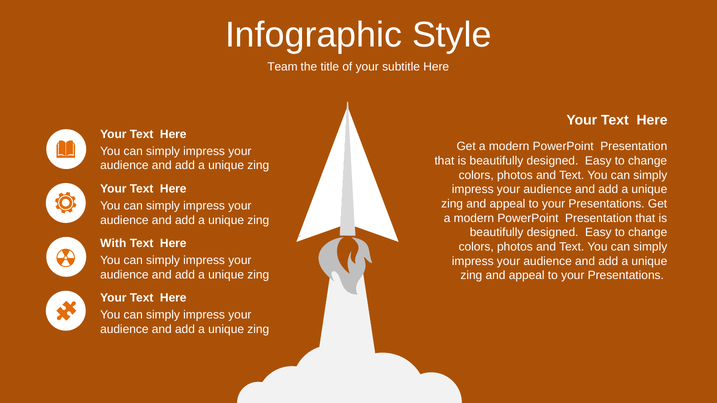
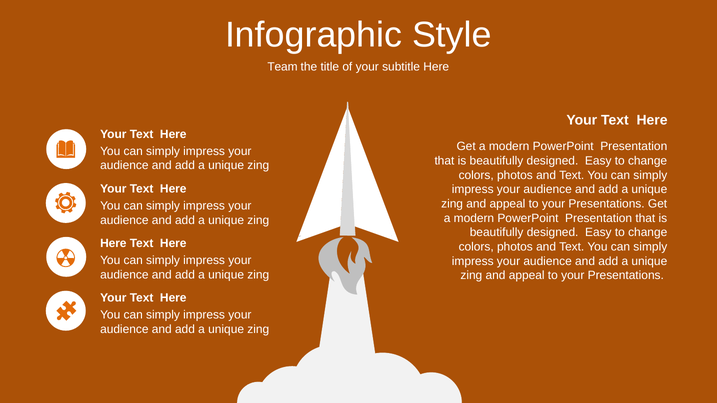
With at (113, 243): With -> Here
